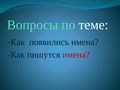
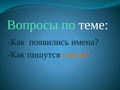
имена at (76, 55) colour: red -> orange
